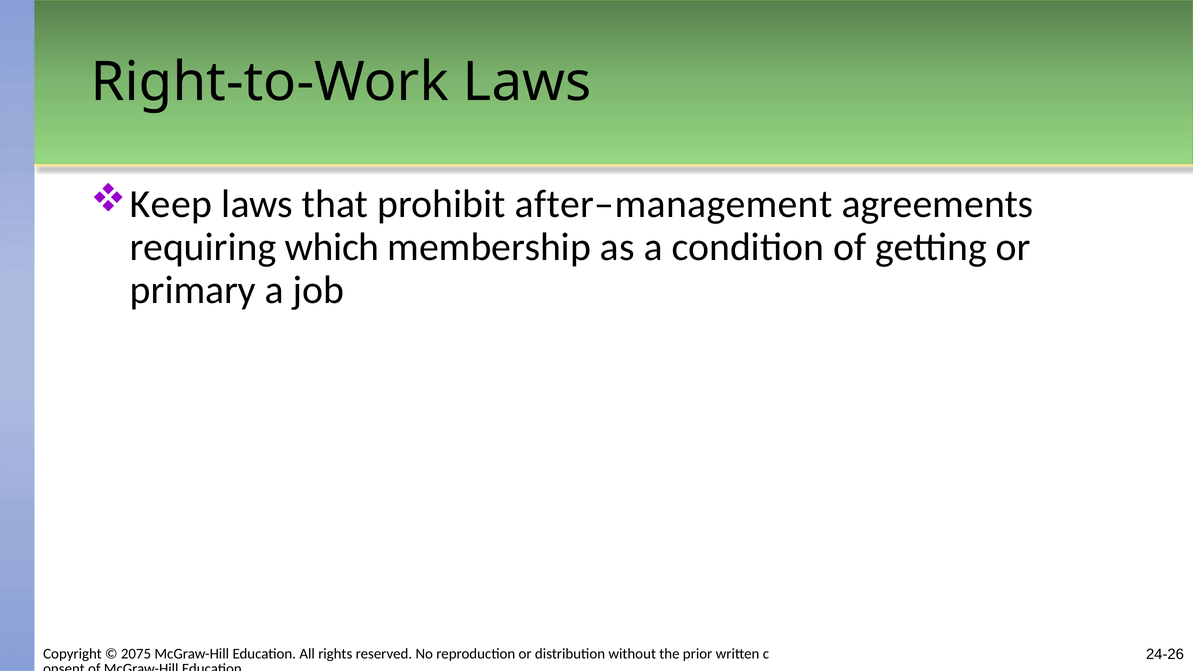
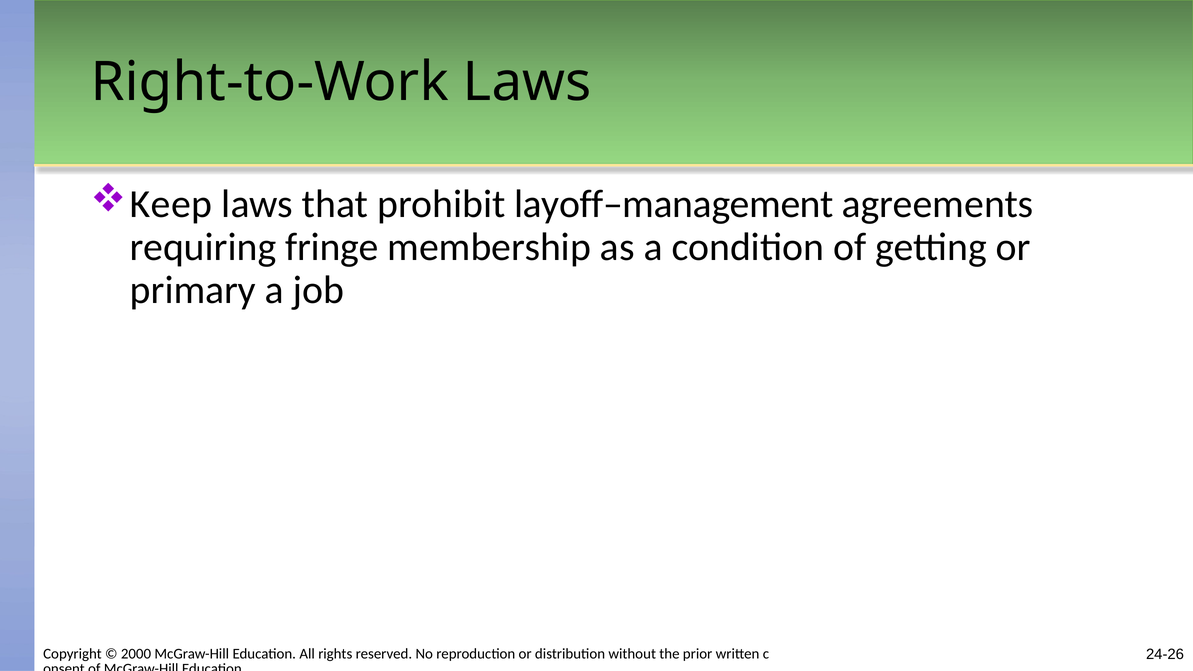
after–management: after–management -> layoff–management
which: which -> fringe
2075: 2075 -> 2000
